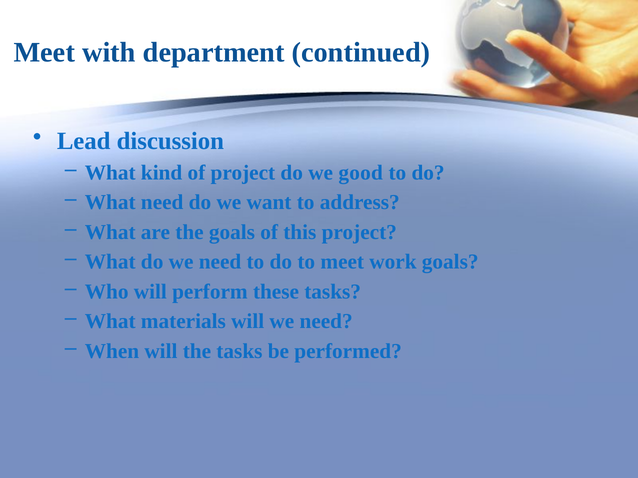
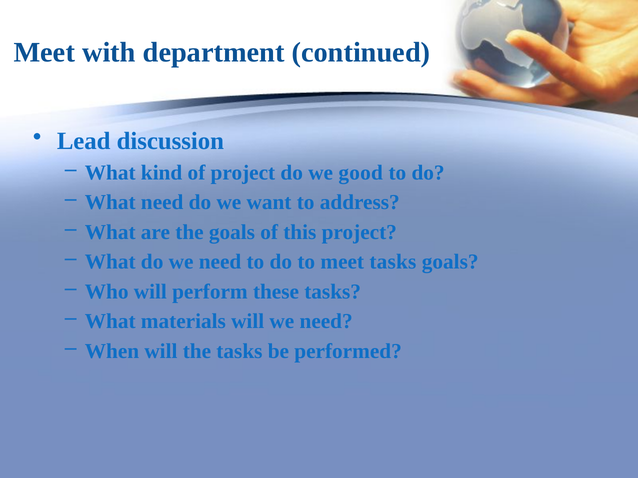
meet work: work -> tasks
